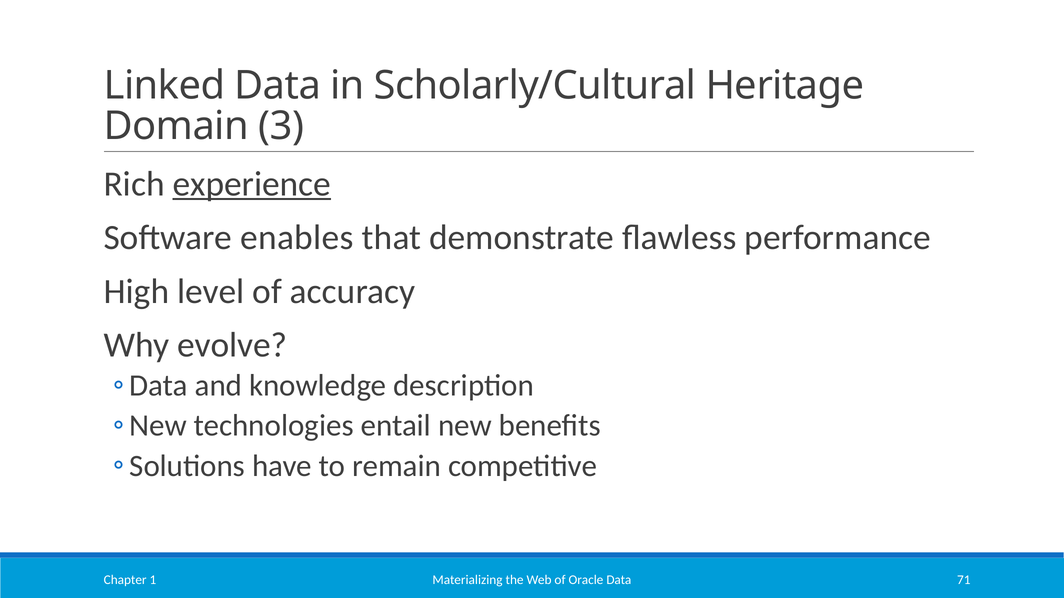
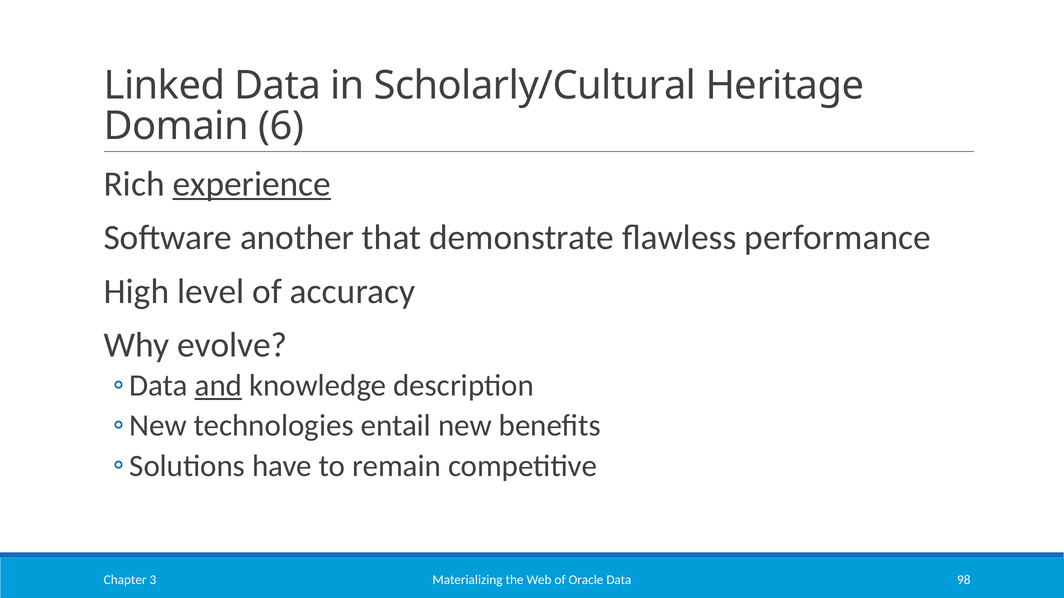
3: 3 -> 6
enables: enables -> another
and underline: none -> present
71: 71 -> 98
1: 1 -> 3
